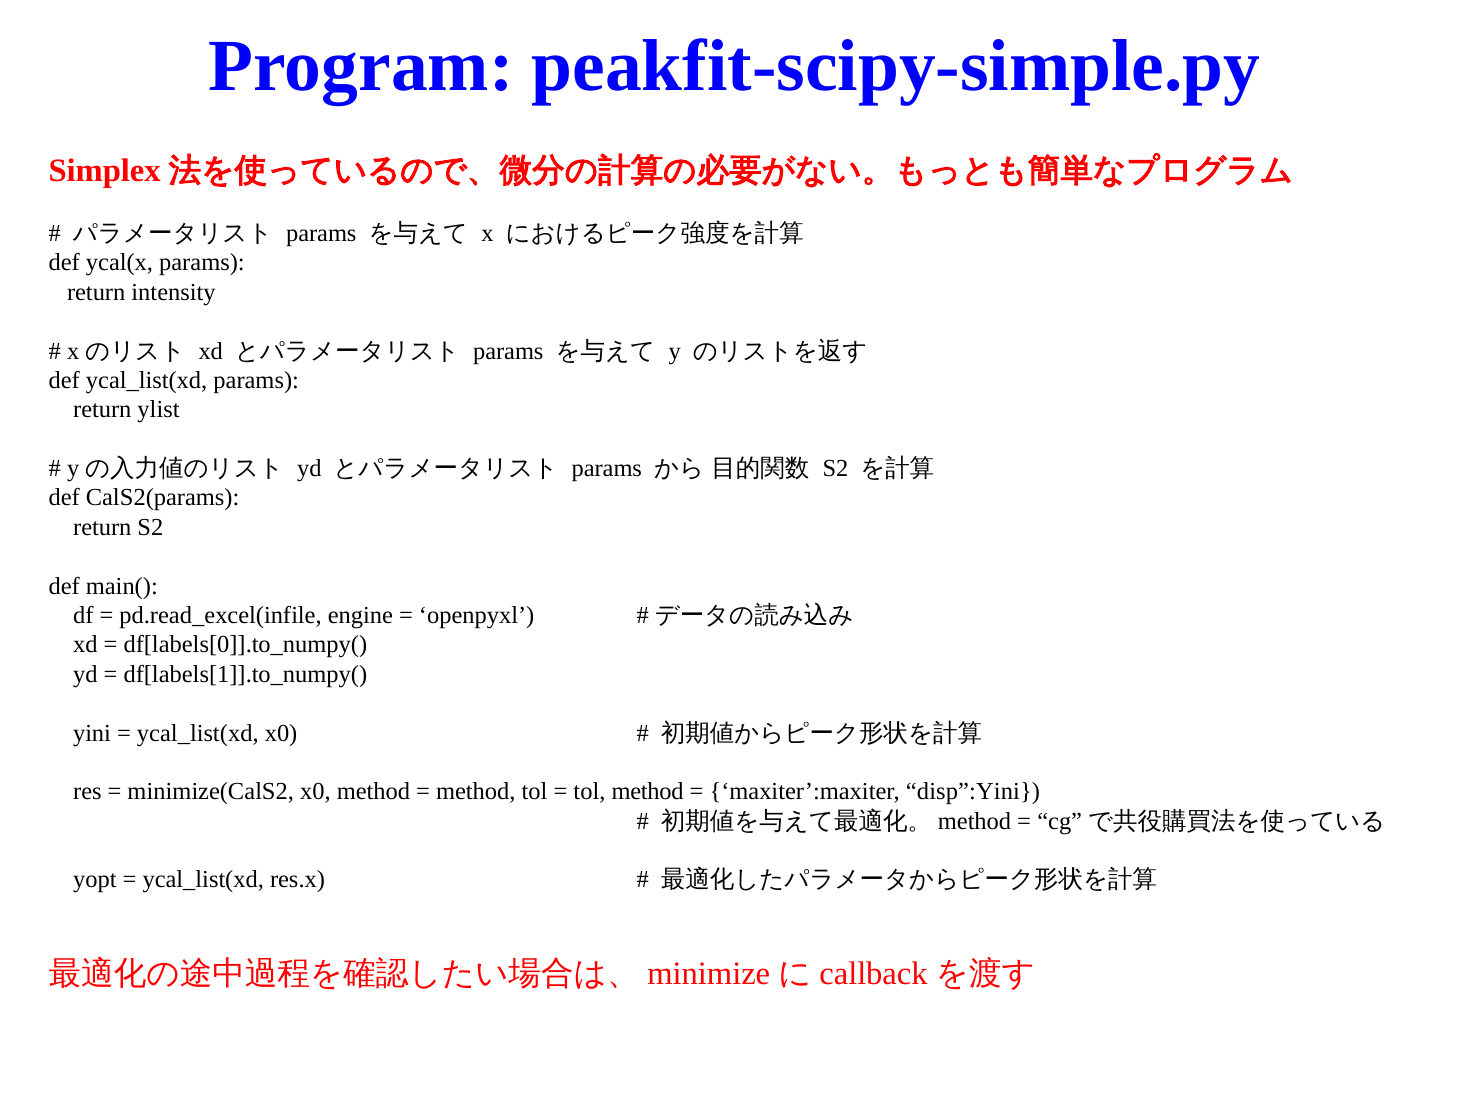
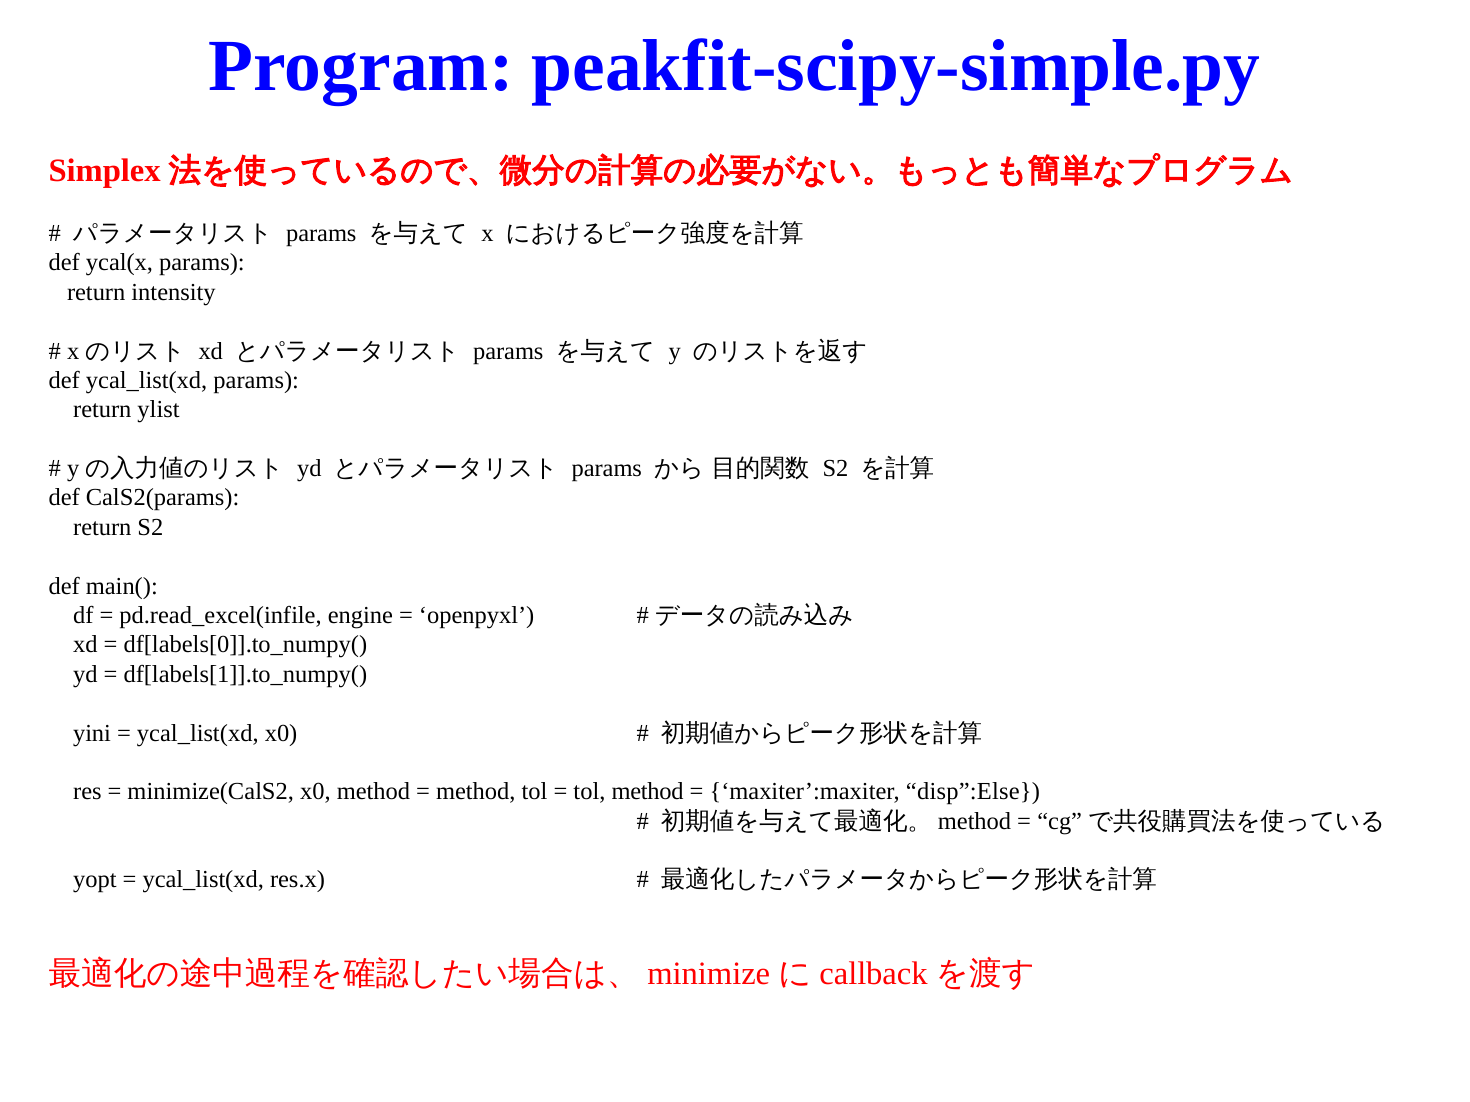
disp”:Yini: disp”:Yini -> disp”:Else
